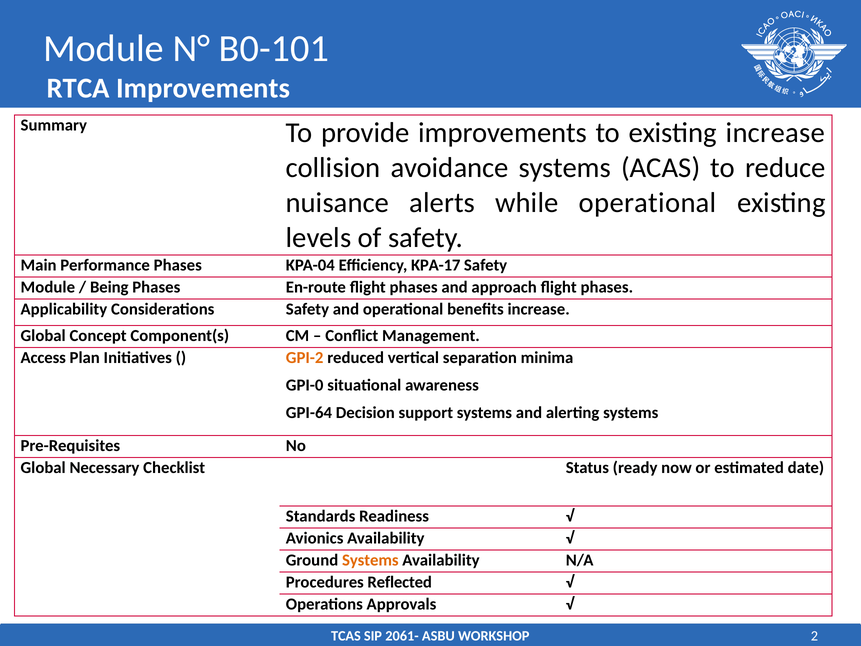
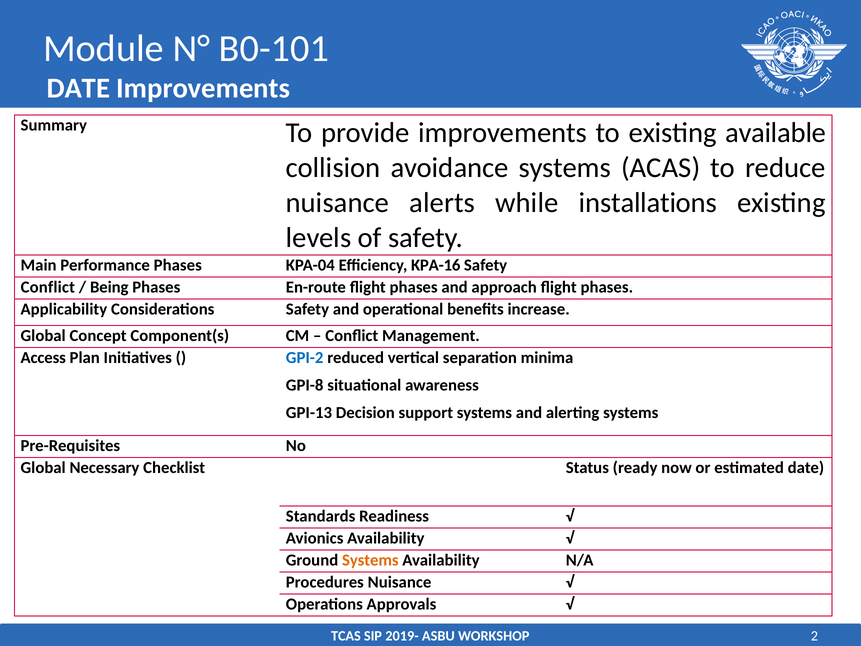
RTCA at (78, 88): RTCA -> DATE
existing increase: increase -> available
while operational: operational -> installations
KPA-17: KPA-17 -> KPA-16
Module at (48, 287): Module -> Conflict
GPI-2 colour: orange -> blue
GPI-0: GPI-0 -> GPI-8
GPI-64: GPI-64 -> GPI-13
Procedures Reflected: Reflected -> Nuisance
2061-: 2061- -> 2019-
